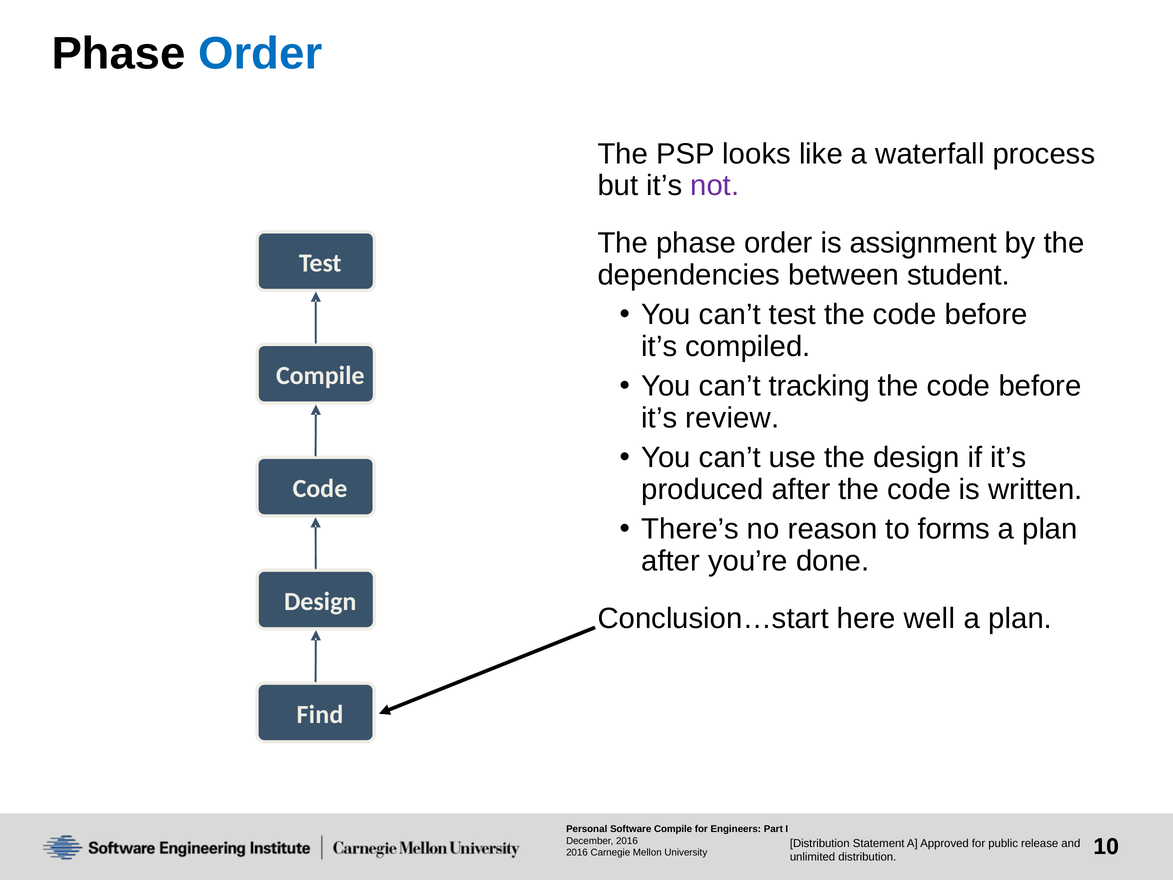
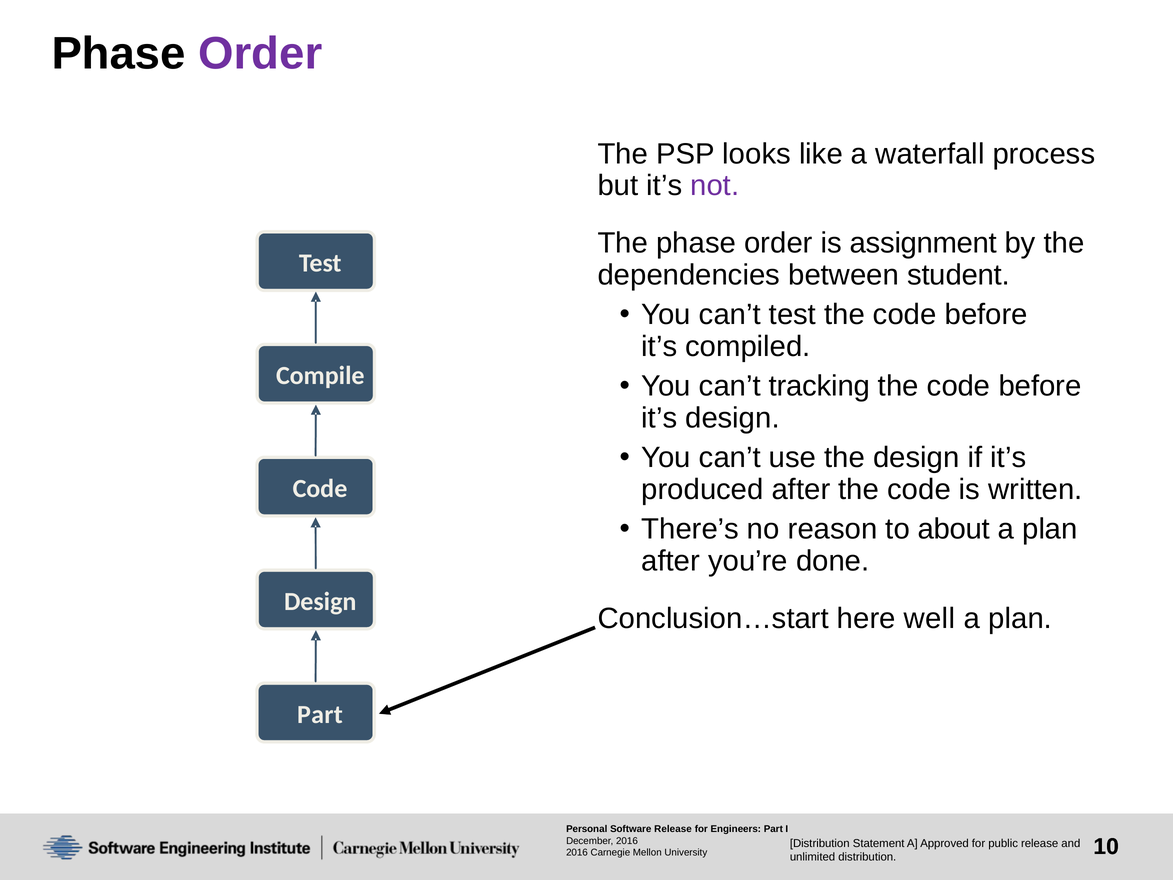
Order at (260, 54) colour: blue -> purple
it’s review: review -> design
forms: forms -> about
Find at (320, 714): Find -> Part
Compile at (673, 829): Compile -> Release
